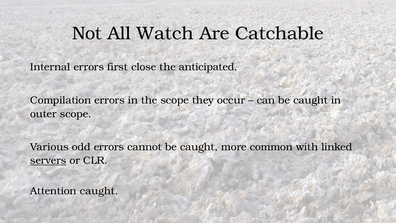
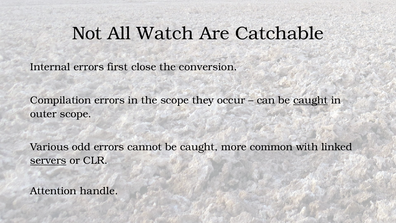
anticipated: anticipated -> conversion
caught at (311, 100) underline: none -> present
Attention caught: caught -> handle
